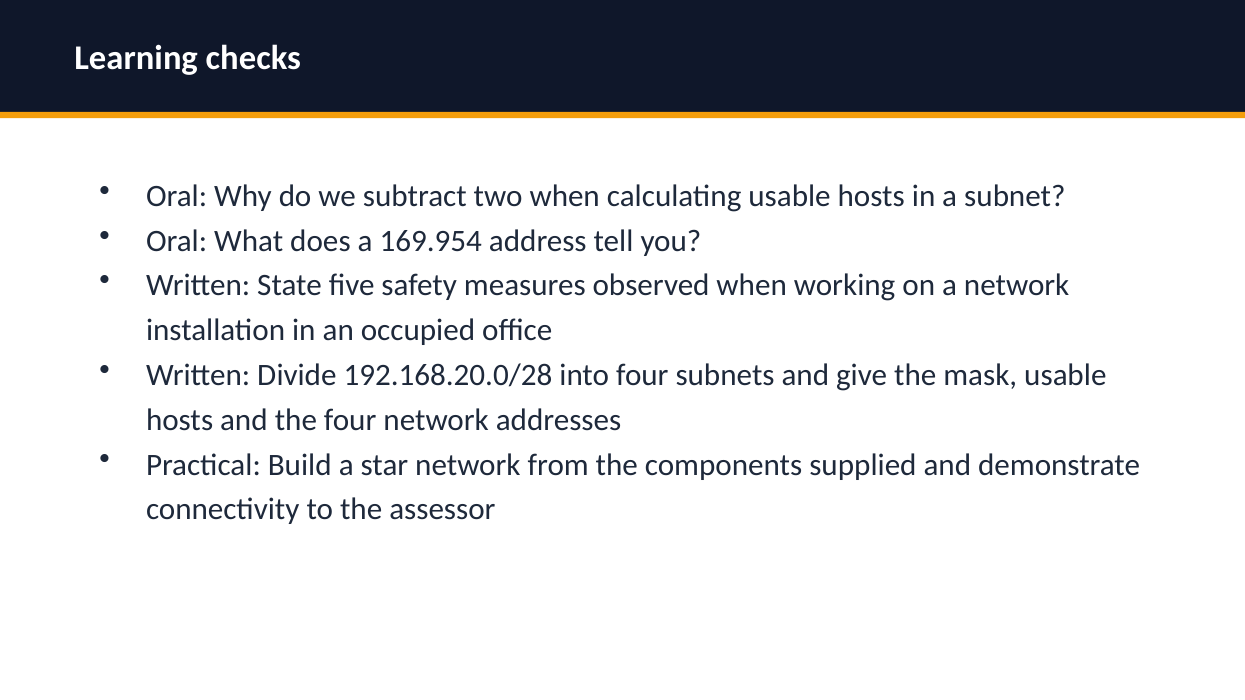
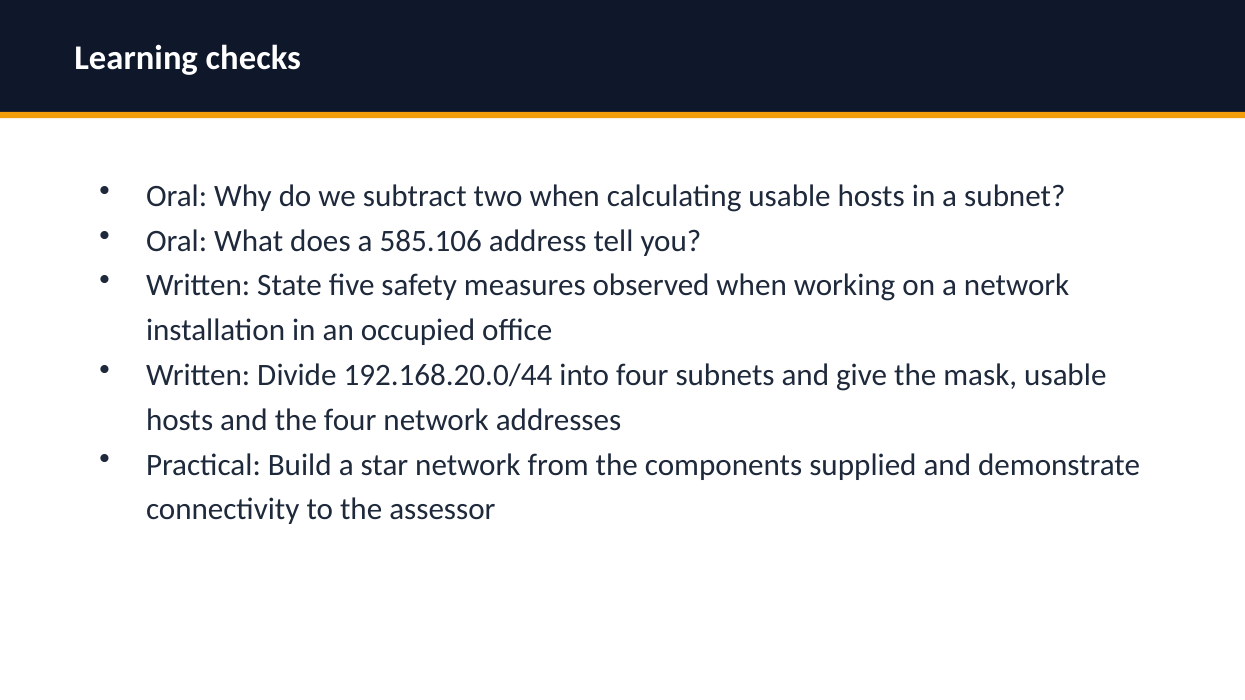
169.954: 169.954 -> 585.106
192.168.20.0/28: 192.168.20.0/28 -> 192.168.20.0/44
